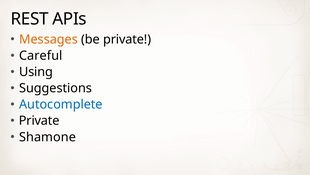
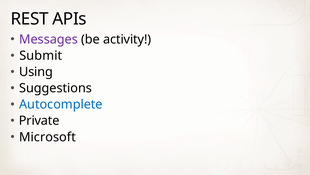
Messages colour: orange -> purple
be private: private -> activity
Careful: Careful -> Submit
Shamone: Shamone -> Microsoft
